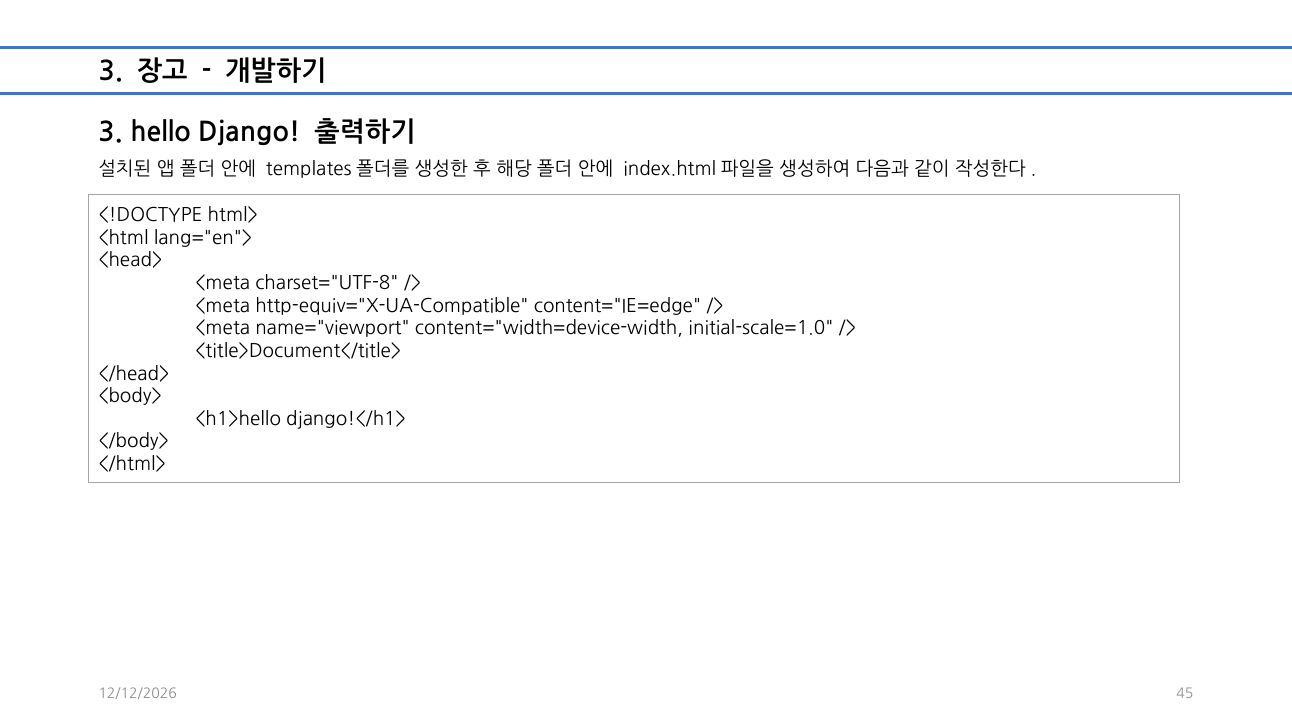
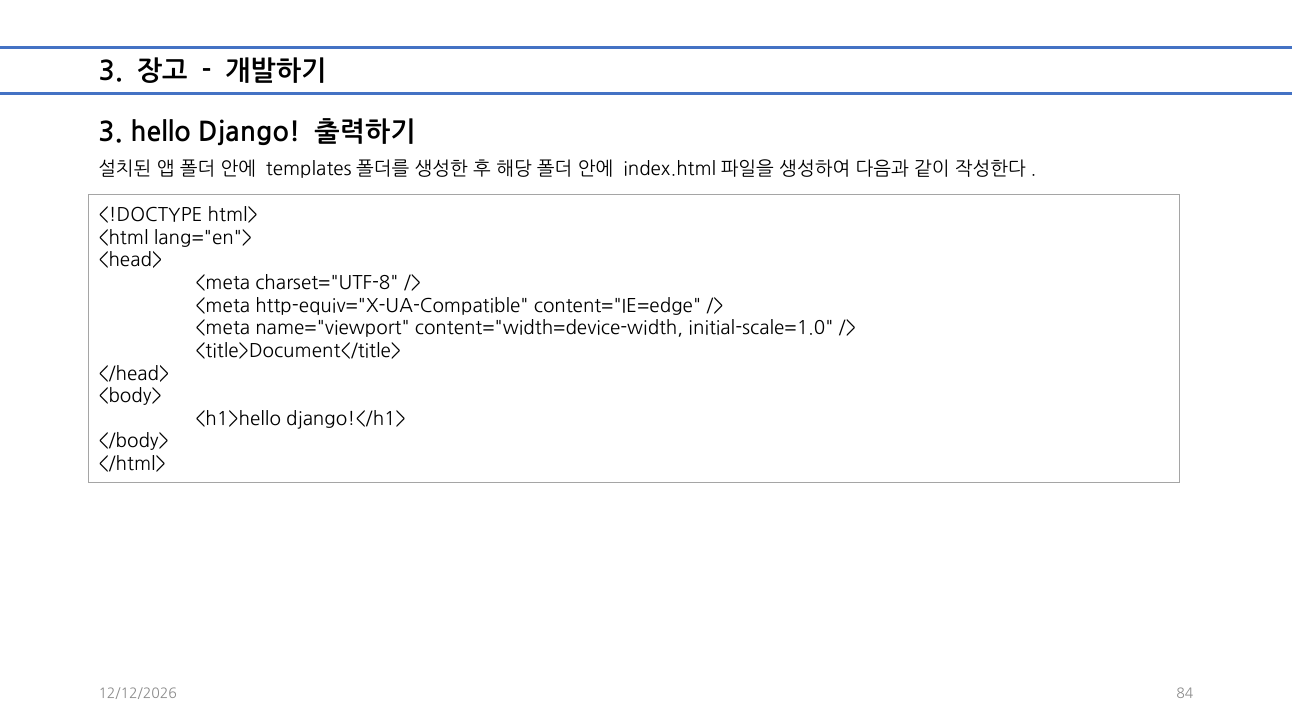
45: 45 -> 84
